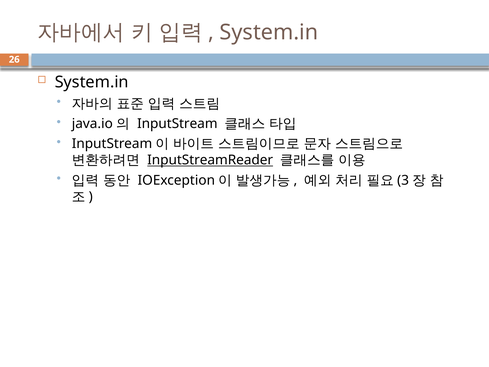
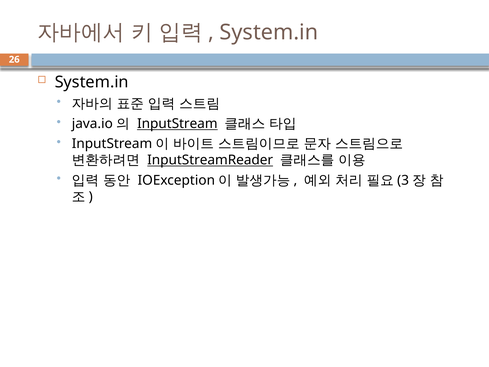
InputStream underline: none -> present
